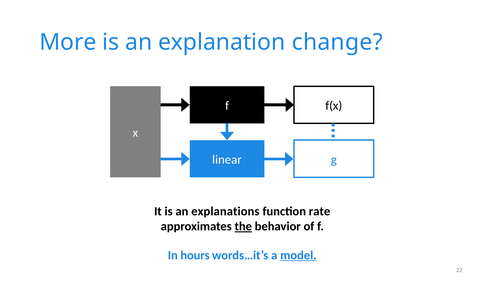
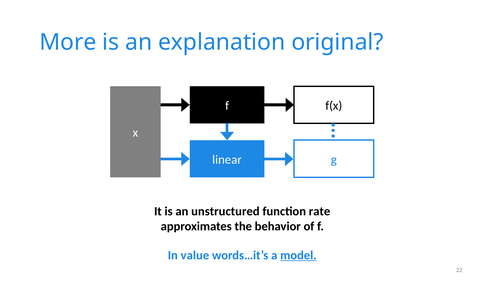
change: change -> original
explanations: explanations -> unstructured
the underline: present -> none
hours: hours -> value
